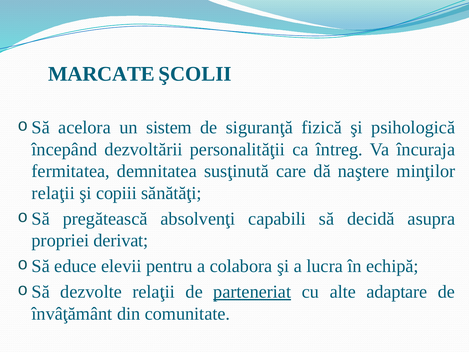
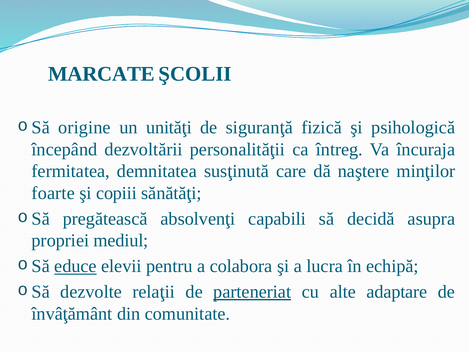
acelora: acelora -> origine
sistem: sistem -> unităţi
relaţii at (53, 193): relaţii -> foarte
derivat: derivat -> mediul
educe underline: none -> present
